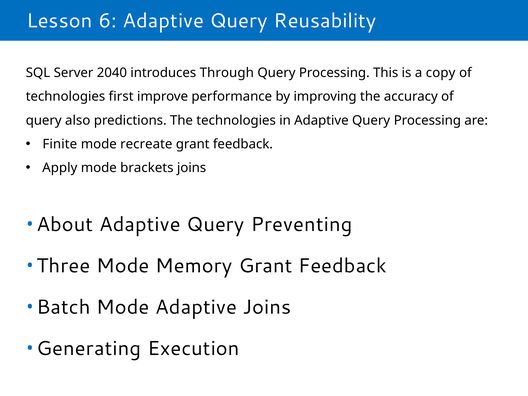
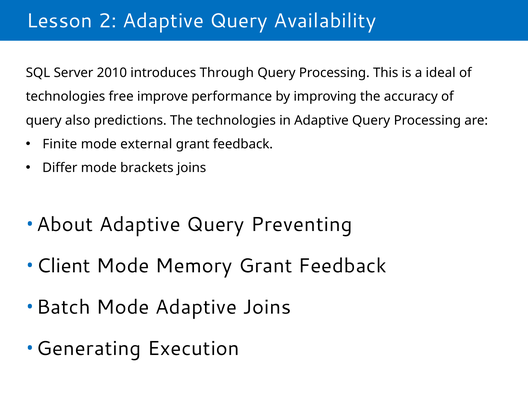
6: 6 -> 2
Reusability: Reusability -> Availability
2040: 2040 -> 2010
copy: copy -> ideal
first: first -> free
recreate: recreate -> external
Apply: Apply -> Differ
Three: Three -> Client
